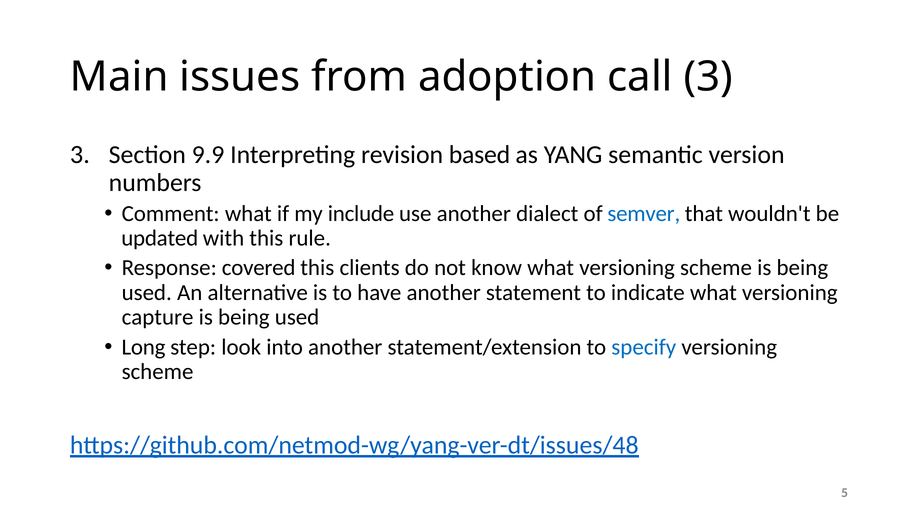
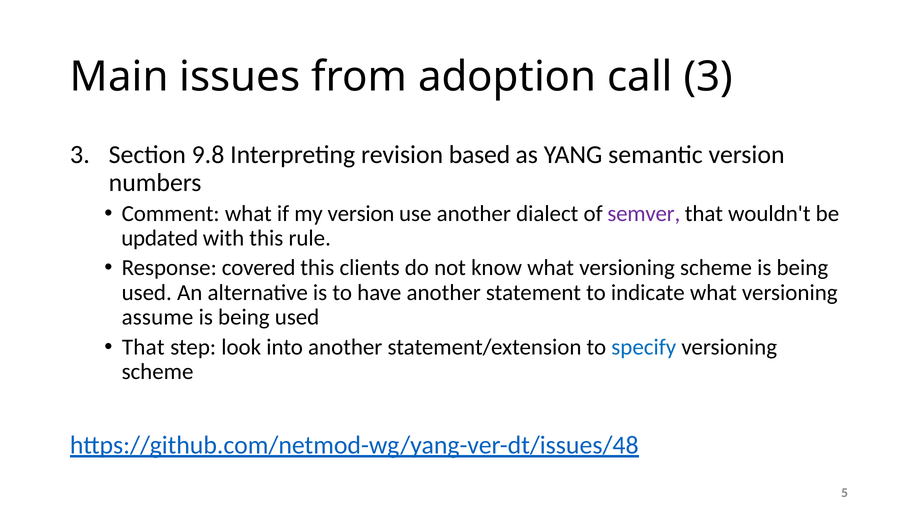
9.9: 9.9 -> 9.8
my include: include -> version
semver colour: blue -> purple
capture: capture -> assume
Long at (143, 347): Long -> That
